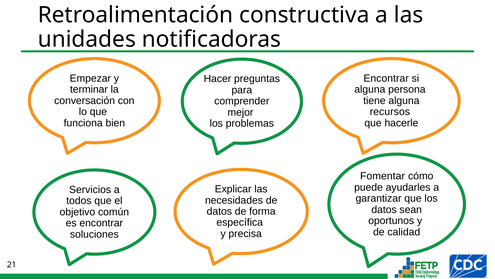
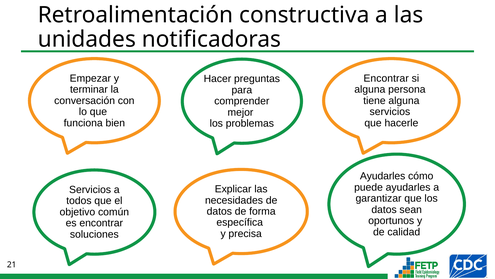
recursos at (390, 112): recursos -> servicios
Fomentar at (383, 176): Fomentar -> Ayudarles
